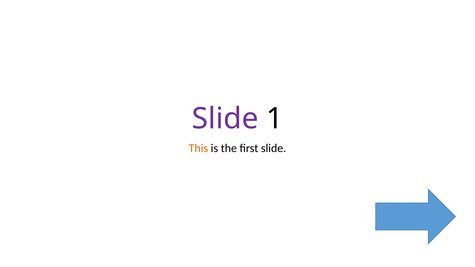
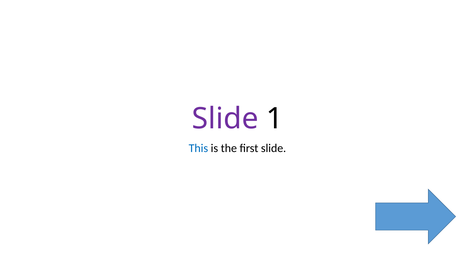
This colour: orange -> blue
